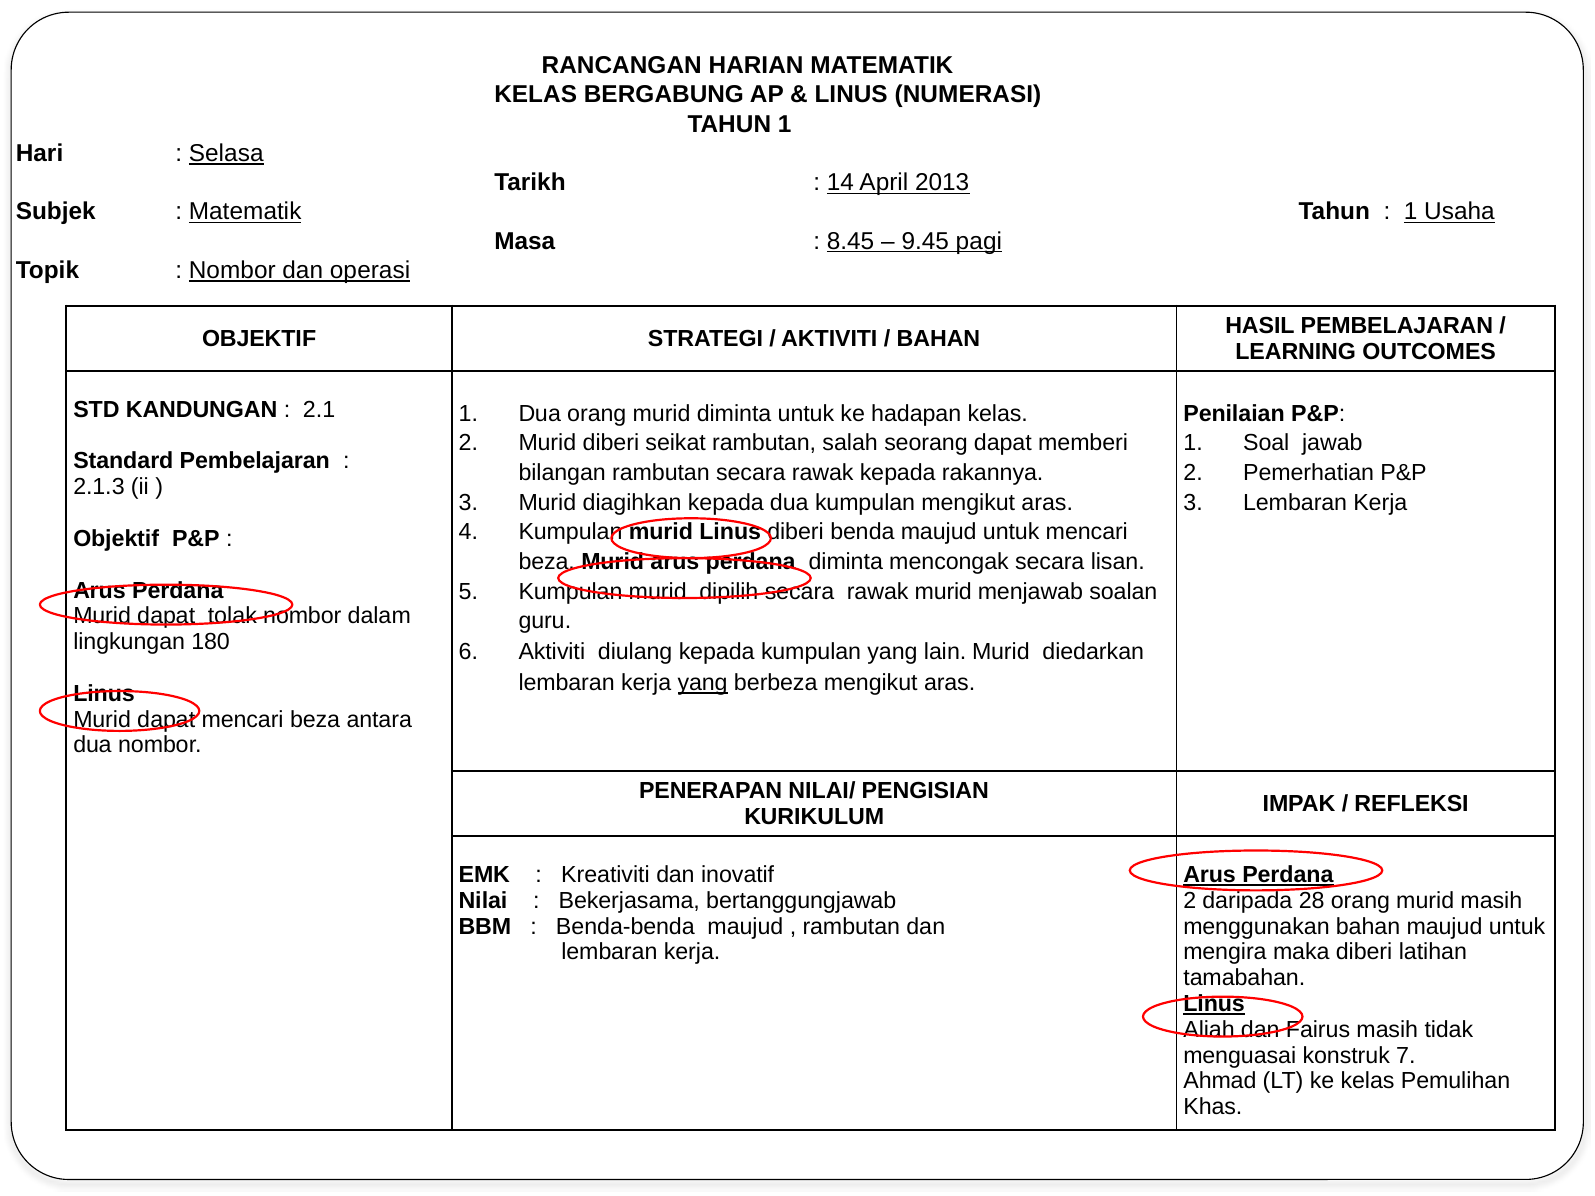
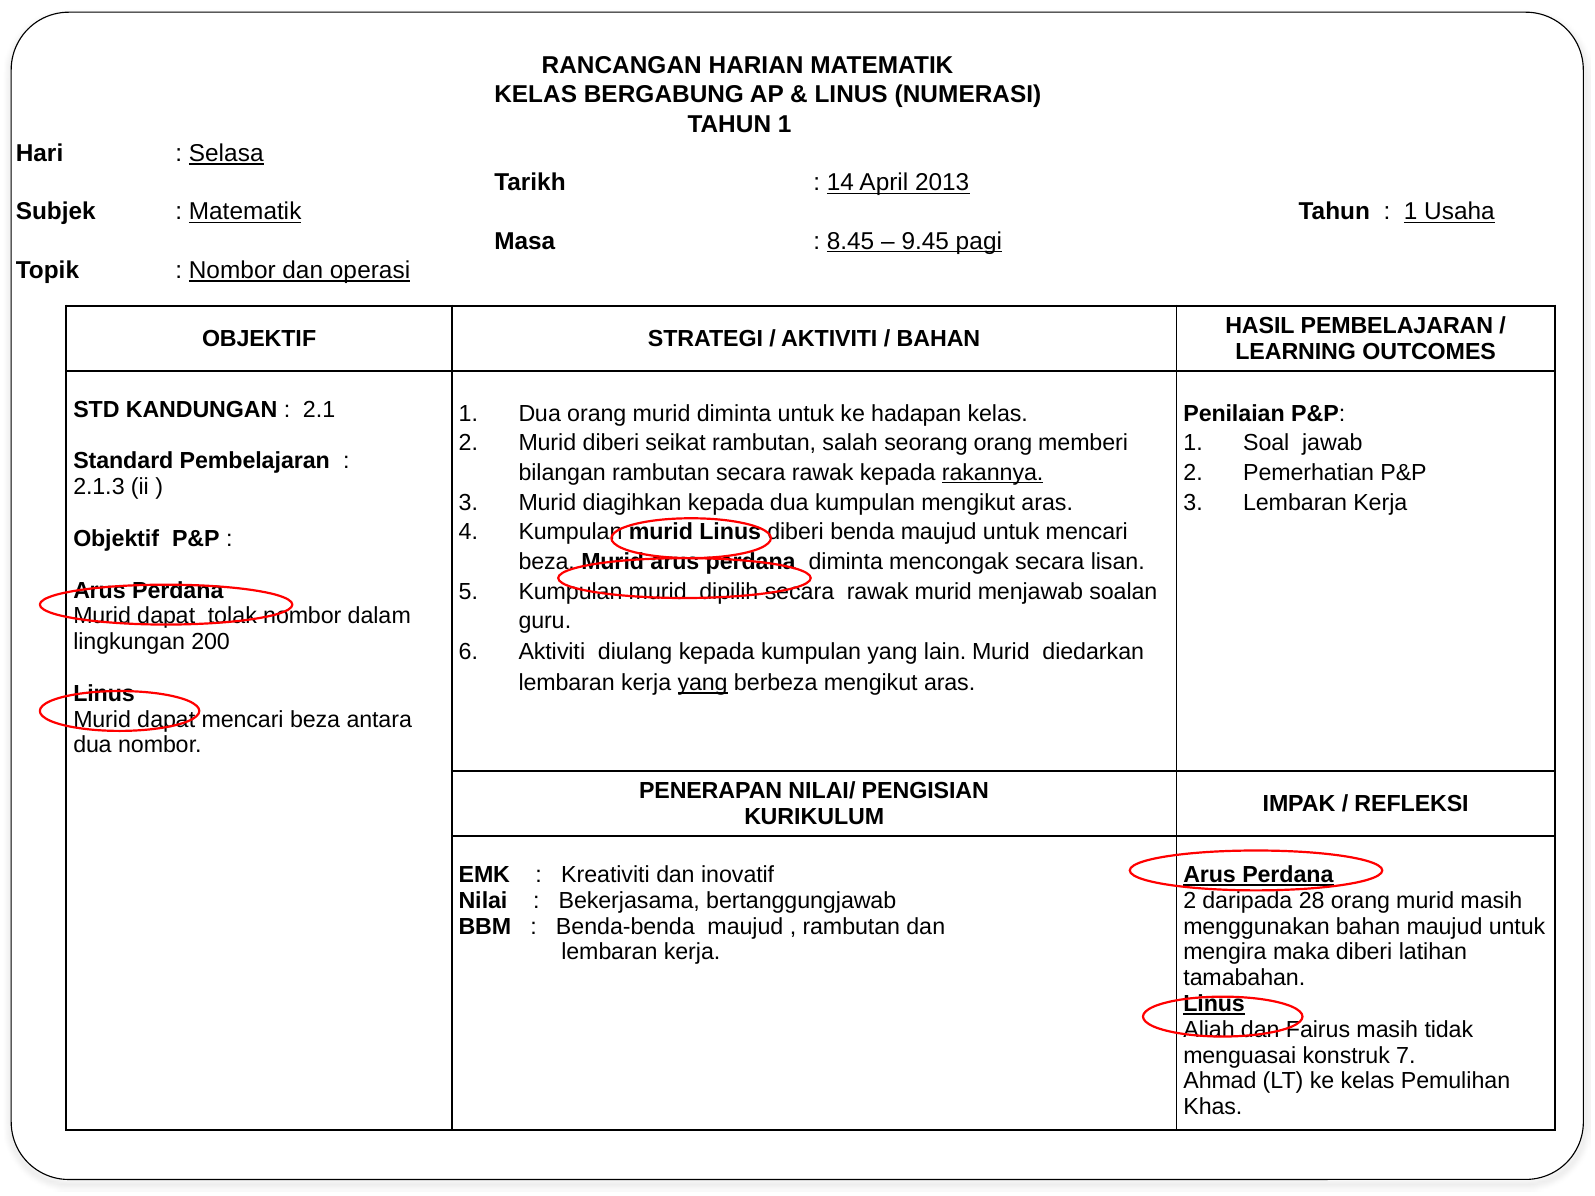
seorang dapat: dapat -> orang
rakannya underline: none -> present
180: 180 -> 200
